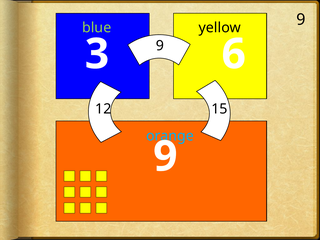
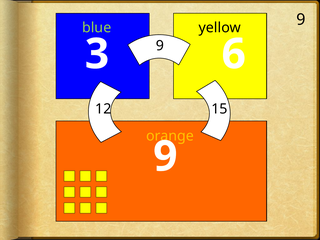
orange colour: light blue -> yellow
